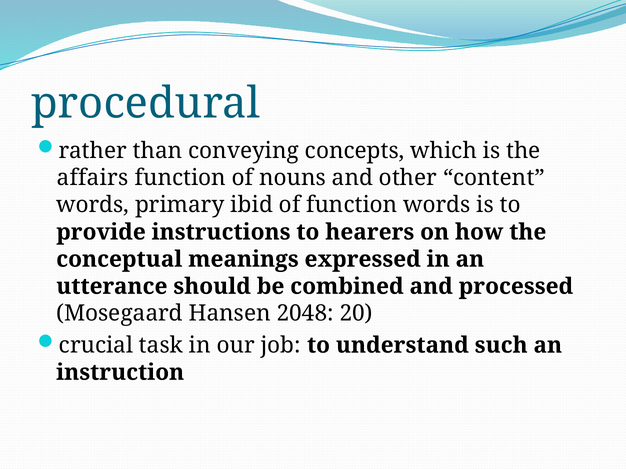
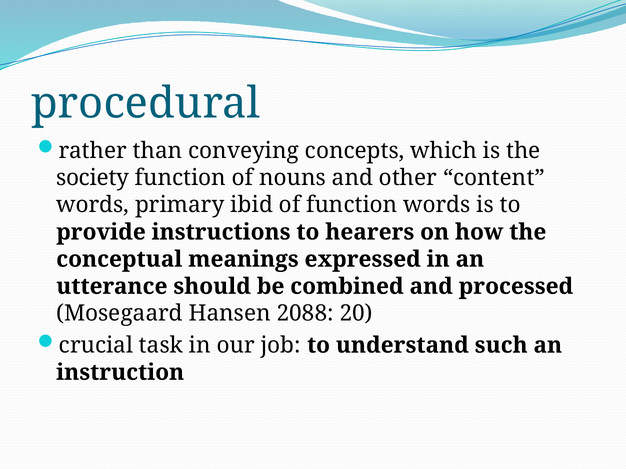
affairs: affairs -> society
2048: 2048 -> 2088
